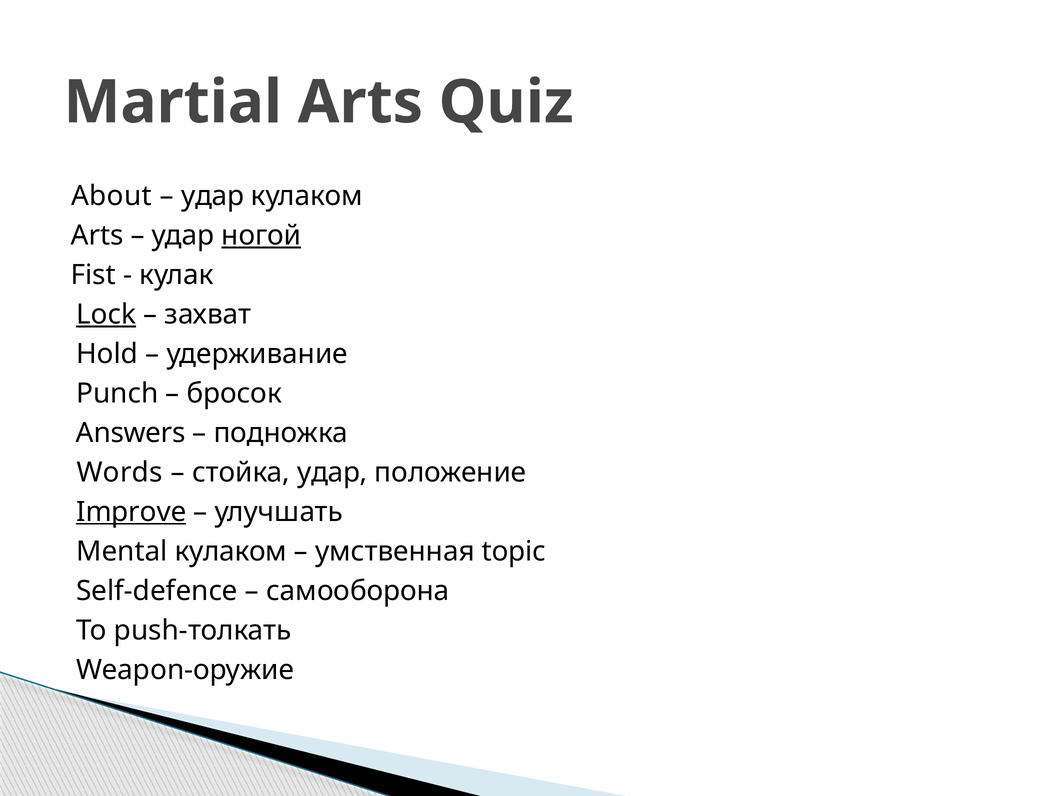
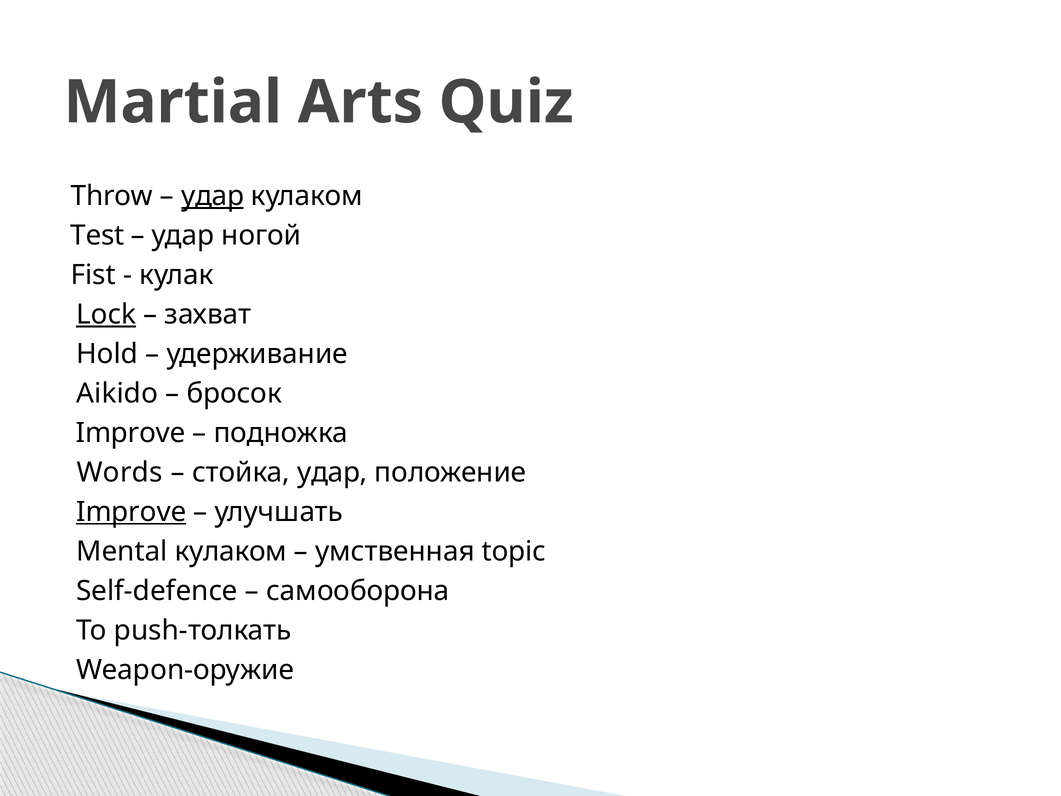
About: About -> Throw
удар at (213, 196) underline: none -> present
Arts at (97, 235): Arts -> Test
ногой underline: present -> none
Punch: Punch -> Aikido
Answers at (131, 433): Answers -> Improve
